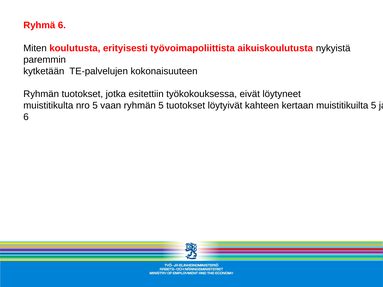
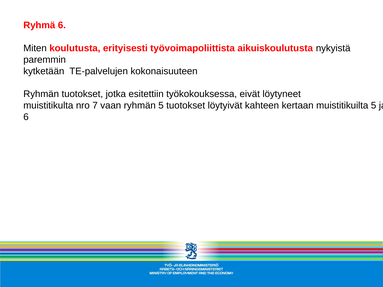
nro 5: 5 -> 7
